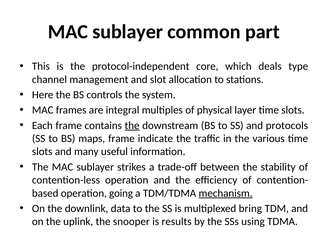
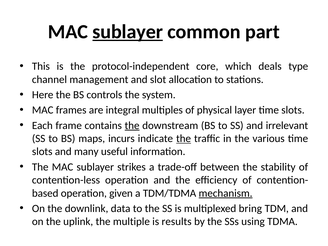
sublayer at (128, 32) underline: none -> present
protocols: protocols -> irrelevant
maps frame: frame -> incurs
the at (184, 139) underline: none -> present
going: going -> given
snooper: snooper -> multiple
